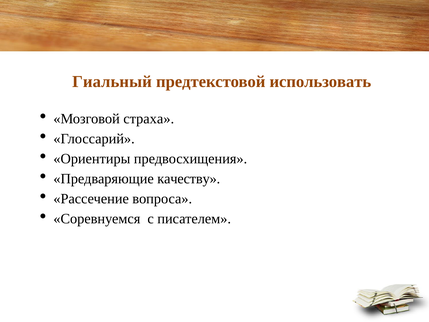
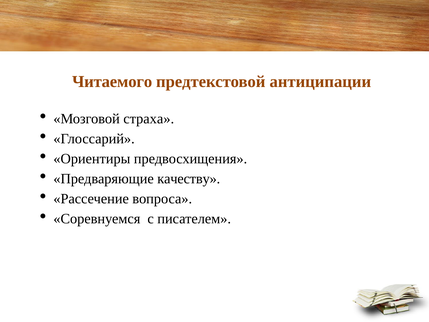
Гиальный: Гиальный -> Читаемого
использовать: использовать -> антиципации
